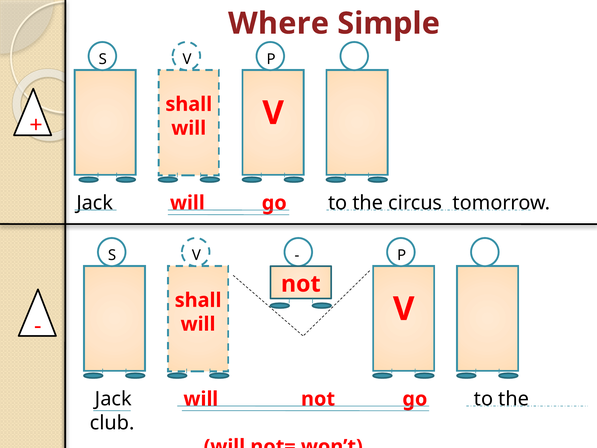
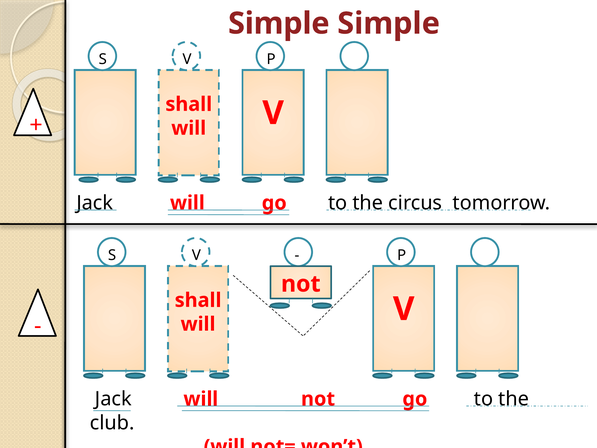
Where at (279, 23): Where -> Simple
